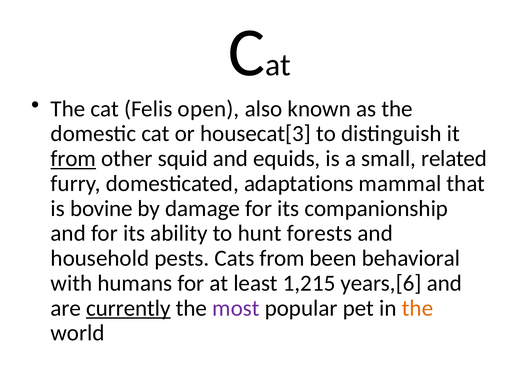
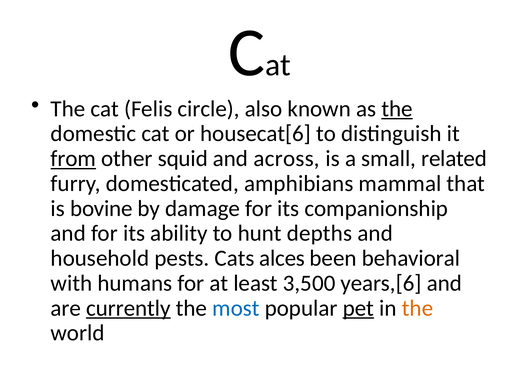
open: open -> circle
the at (397, 109) underline: none -> present
housecat[3: housecat[3 -> housecat[6
equids: equids -> across
adaptations: adaptations -> amphibians
forests: forests -> depths
Cats from: from -> alces
1,215: 1,215 -> 3,500
most colour: purple -> blue
pet underline: none -> present
